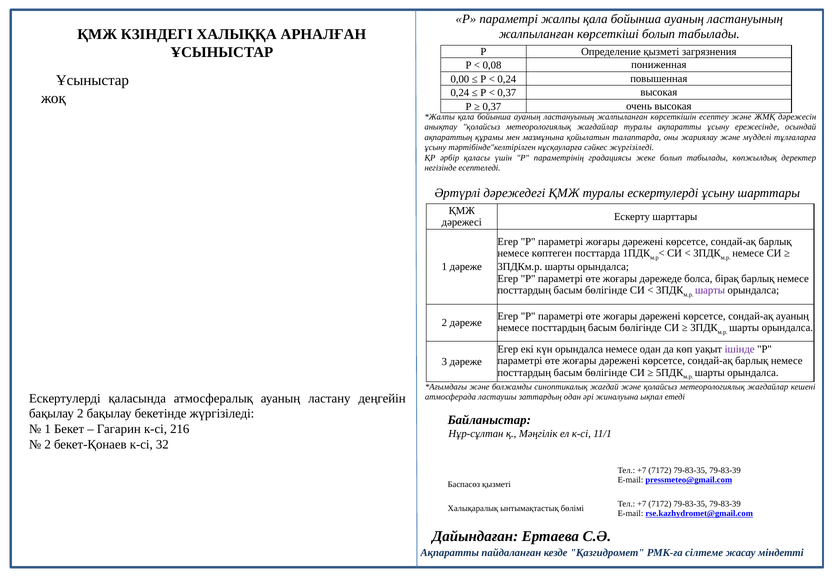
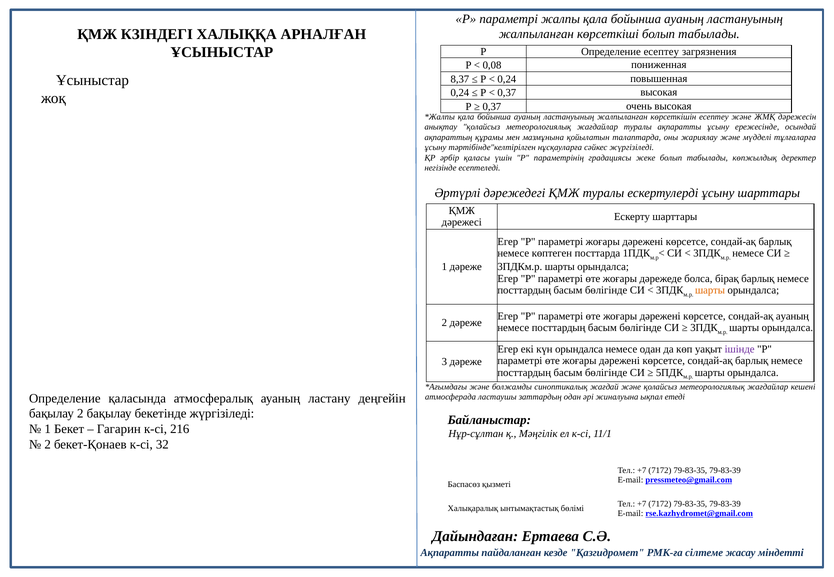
Определение қызметі: қызметі -> есептеу
0,00: 0,00 -> 8,37
шарты at (710, 291) colour: purple -> orange
Ескертулерді at (65, 399): Ескертулерді -> Определение
